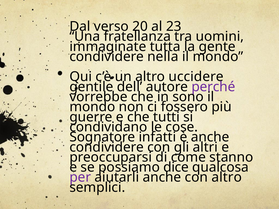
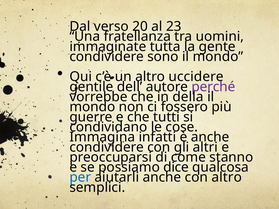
nella: nella -> sono
sono: sono -> della
Sognatore: Sognatore -> Immagina
per colour: purple -> blue
